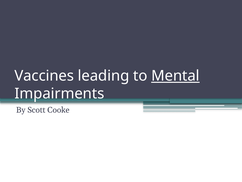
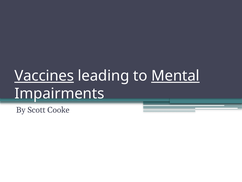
Vaccines underline: none -> present
